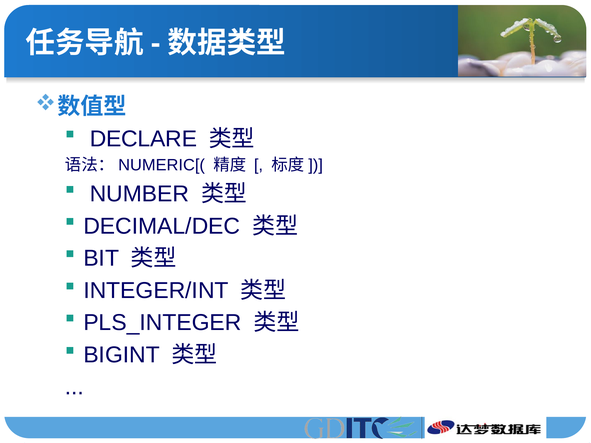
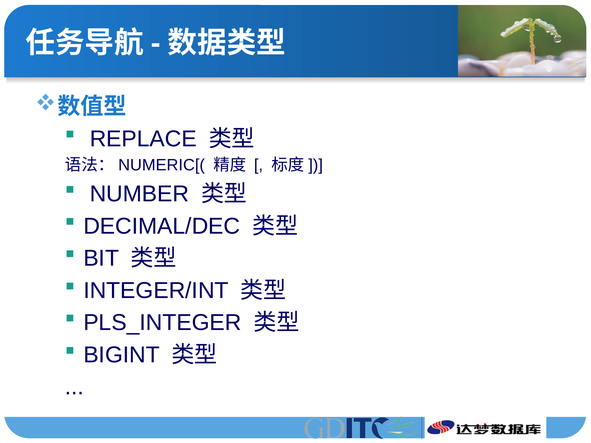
DECLARE: DECLARE -> REPLACE
